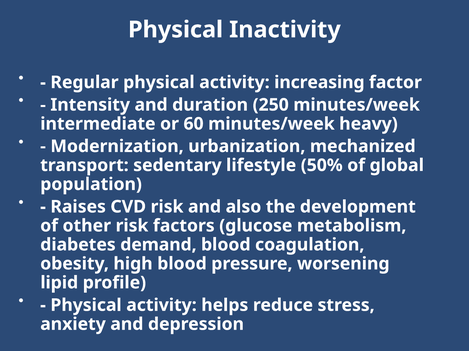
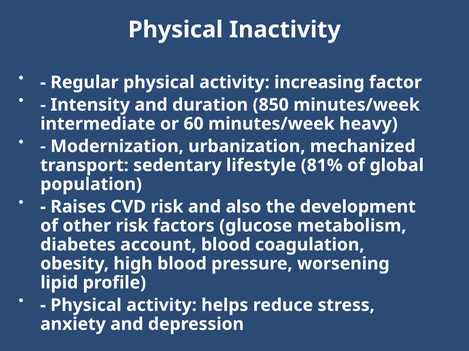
250: 250 -> 850
50%: 50% -> 81%
demand: demand -> account
